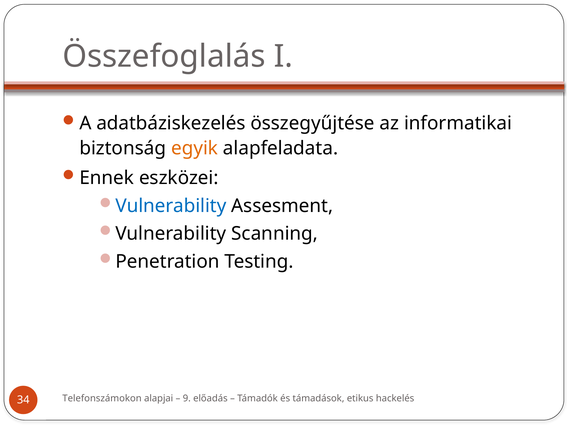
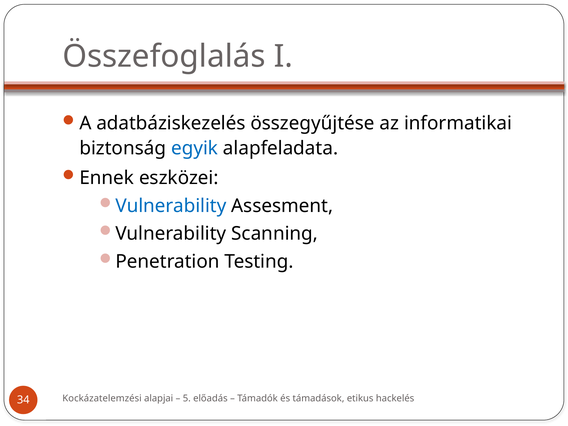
egyik colour: orange -> blue
Telefonszámokon: Telefonszámokon -> Kockázatelemzési
9: 9 -> 5
